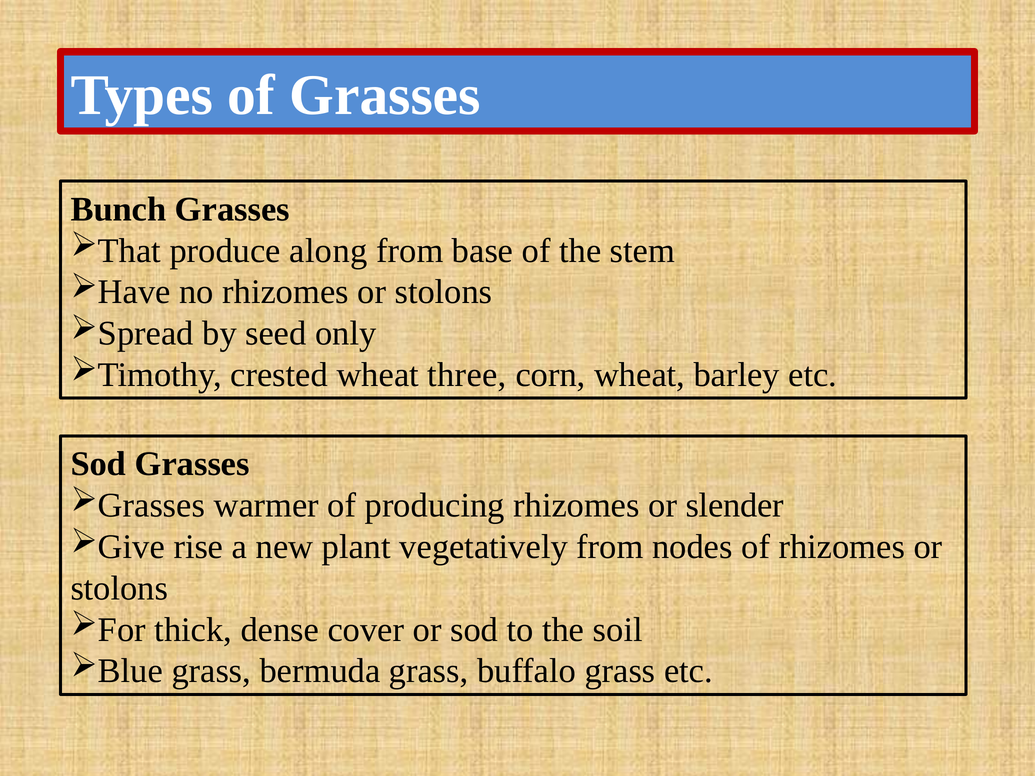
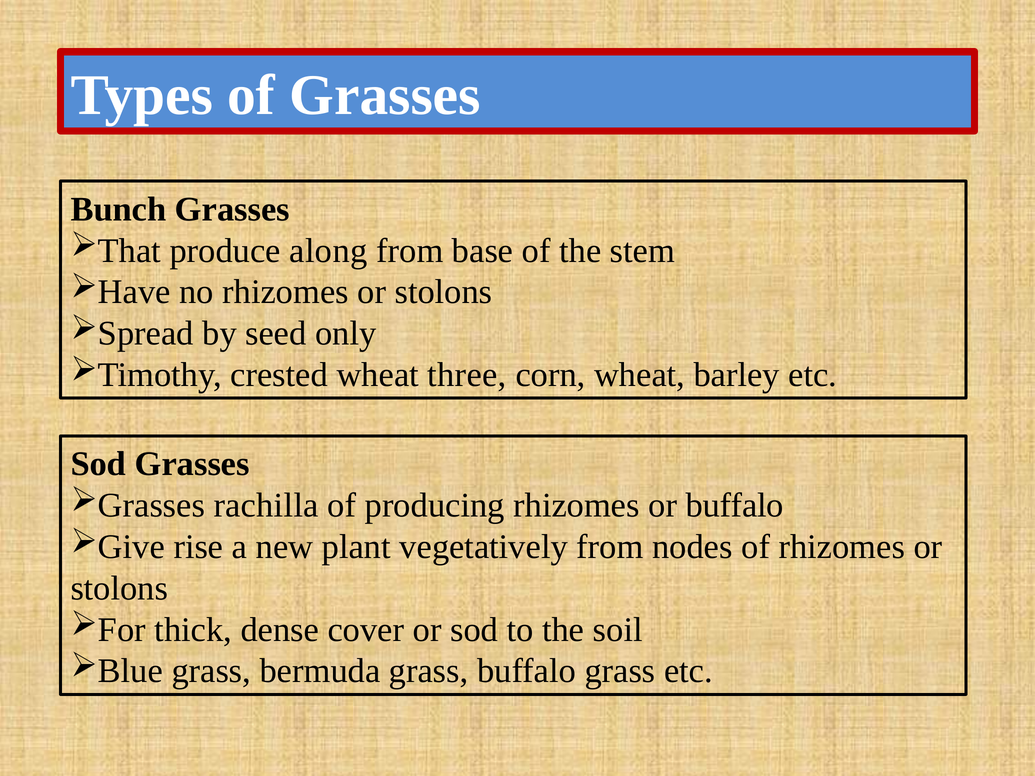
warmer: warmer -> rachilla
or slender: slender -> buffalo
